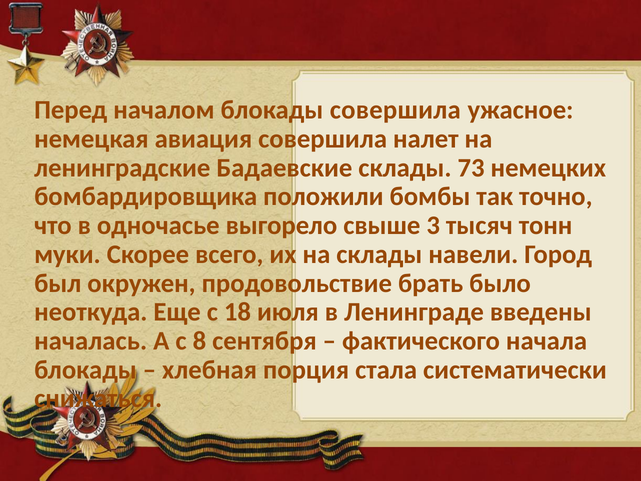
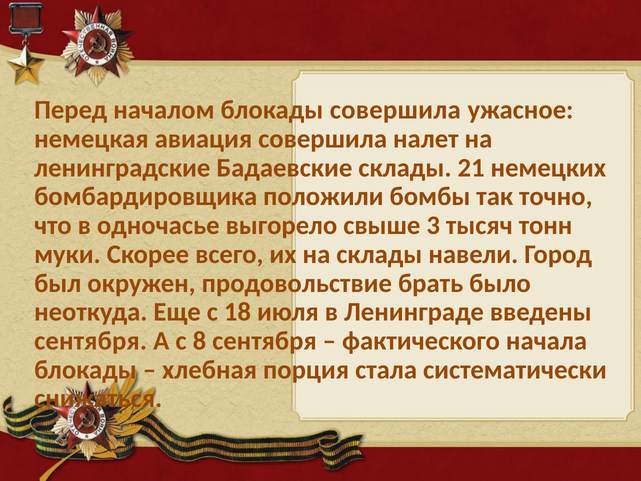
73: 73 -> 21
началась at (91, 341): началась -> сентября
